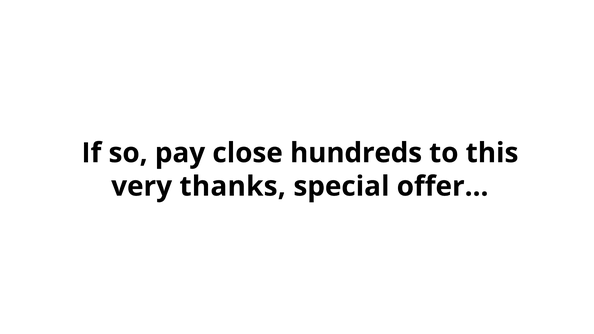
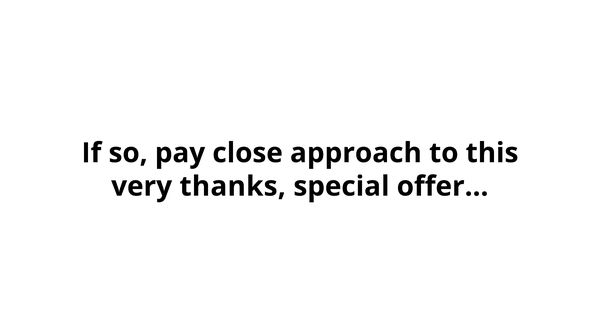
hundreds: hundreds -> approach
